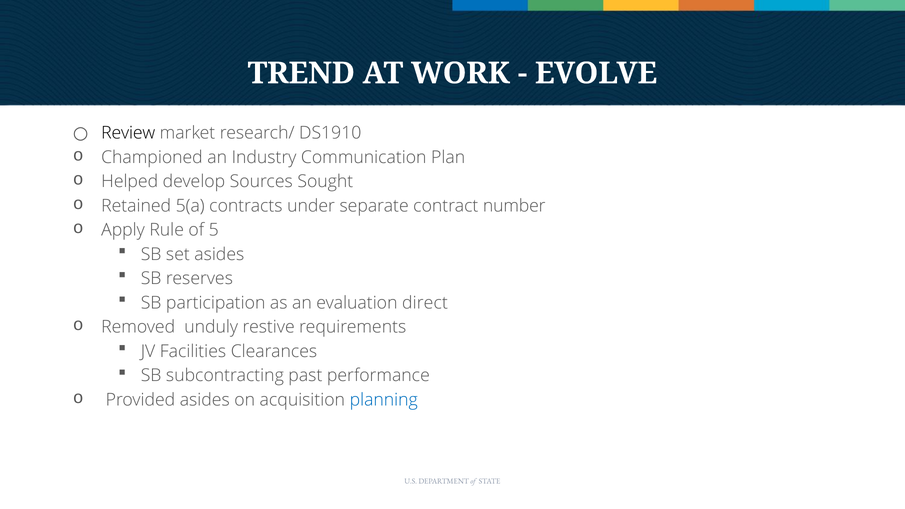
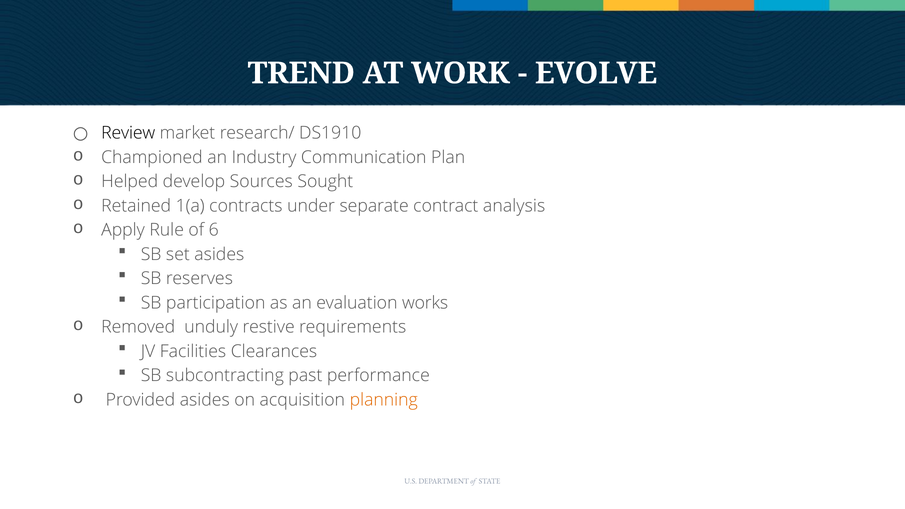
5(a: 5(a -> 1(a
number: number -> analysis
5: 5 -> 6
direct: direct -> works
planning colour: blue -> orange
